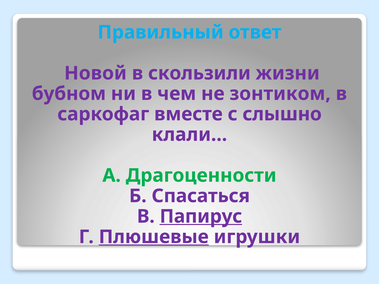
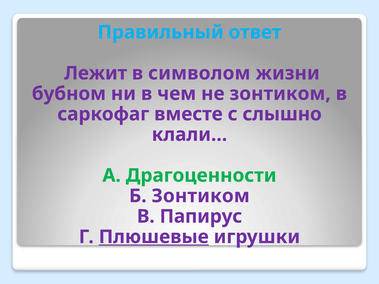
Новой: Новой -> Лежит
скользили: скользили -> символом
Б Спасаться: Спасаться -> Зонтиком
Папирус underline: present -> none
